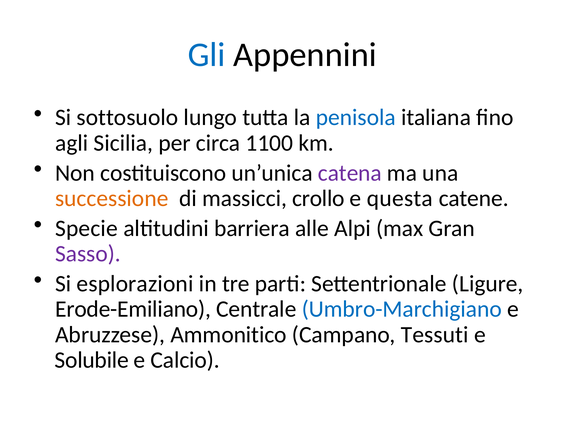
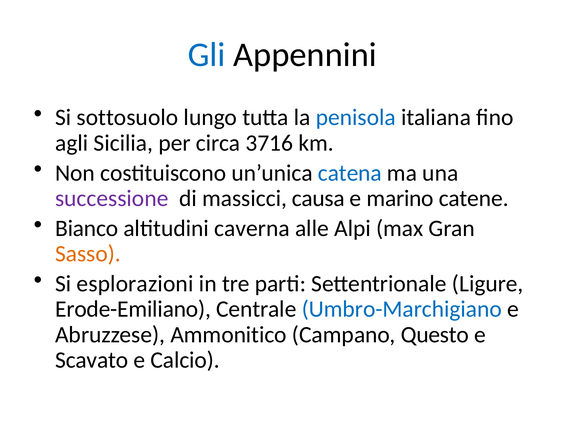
1100: 1100 -> 3716
catena colour: purple -> blue
successione colour: orange -> purple
crollo: crollo -> causa
questa: questa -> marino
Specie: Specie -> Bianco
barriera: barriera -> caverna
Sasso colour: purple -> orange
Tessuti: Tessuti -> Questo
Solubile: Solubile -> Scavato
